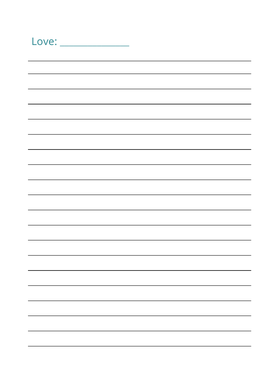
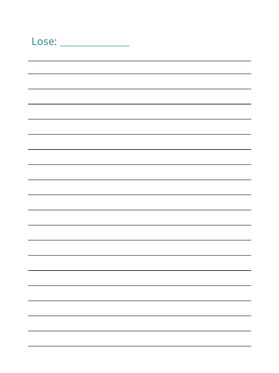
Love: Love -> Lose
